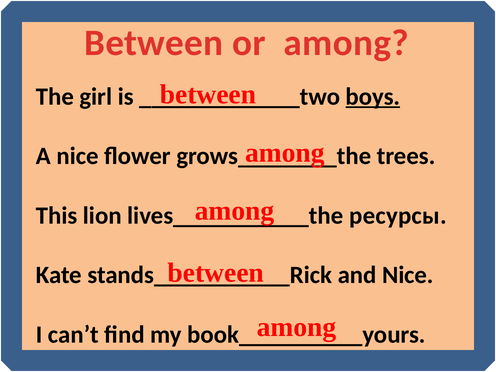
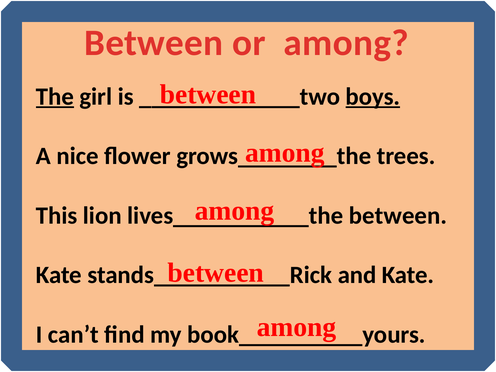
The underline: none -> present
ресурсы at (398, 216): ресурсы -> between
and Nice: Nice -> Kate
